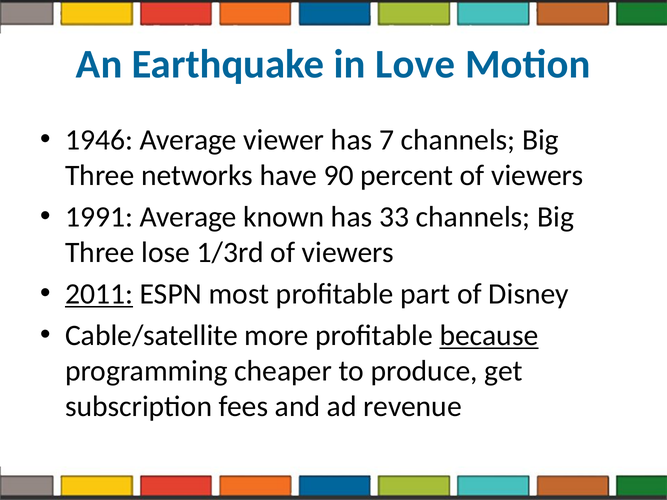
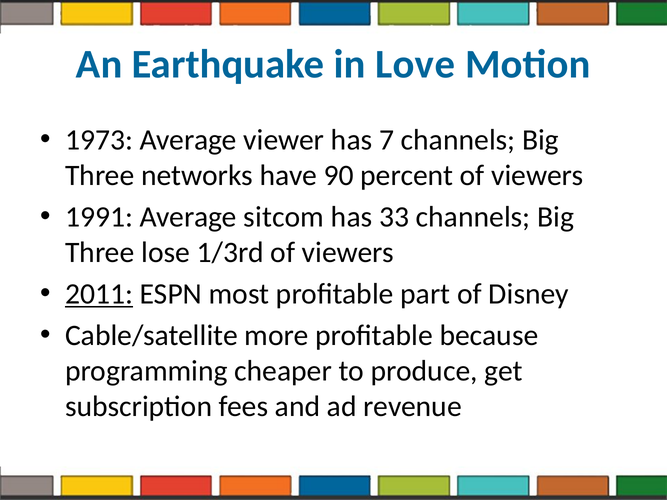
1946: 1946 -> 1973
known: known -> sitcom
because underline: present -> none
